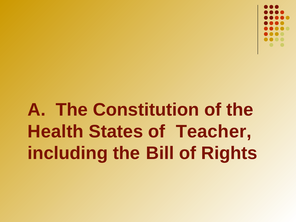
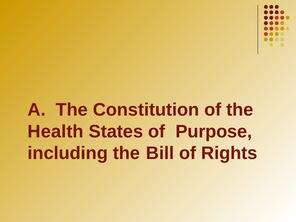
Teacher: Teacher -> Purpose
